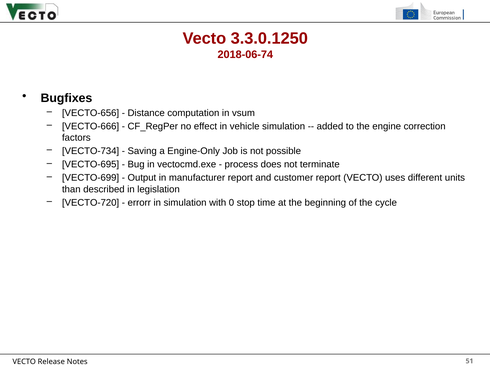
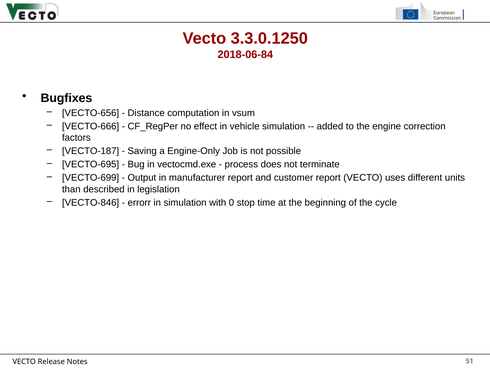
2018-06-74: 2018-06-74 -> 2018-06-84
VECTO-734: VECTO-734 -> VECTO-187
VECTO-720: VECTO-720 -> VECTO-846
